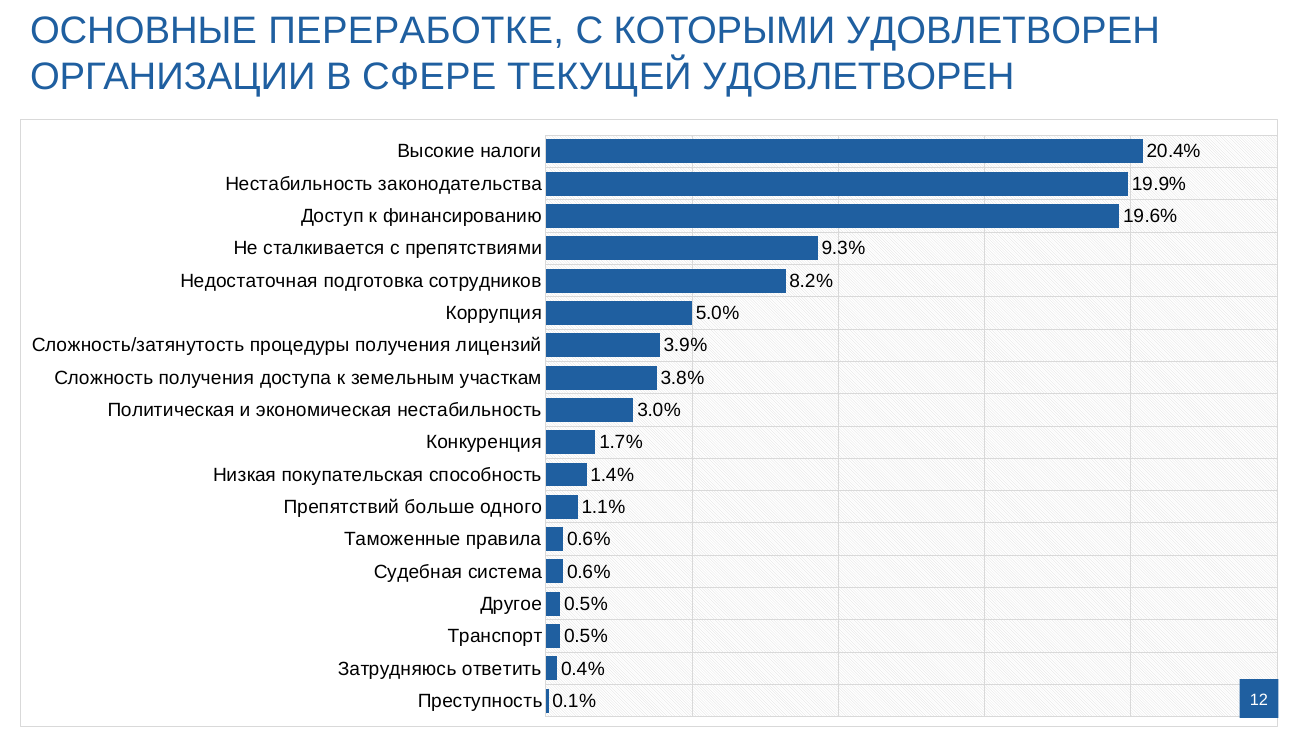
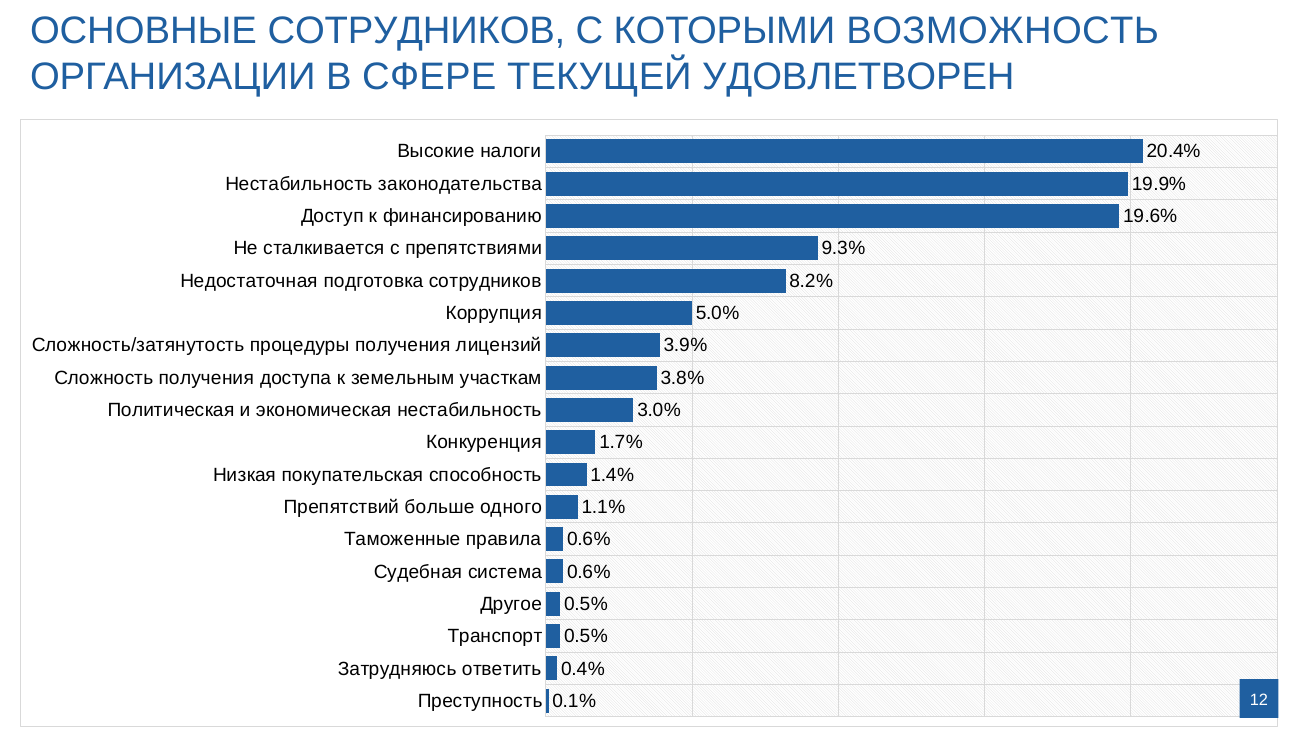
ОСНОВНЫЕ ПЕРЕРАБОТКЕ: ПЕРЕРАБОТКЕ -> СОТРУДНИКОВ
КОТОРЫМИ УДОВЛЕТВОРЕН: УДОВЛЕТВОРЕН -> ВОЗМОЖНОСТЬ
